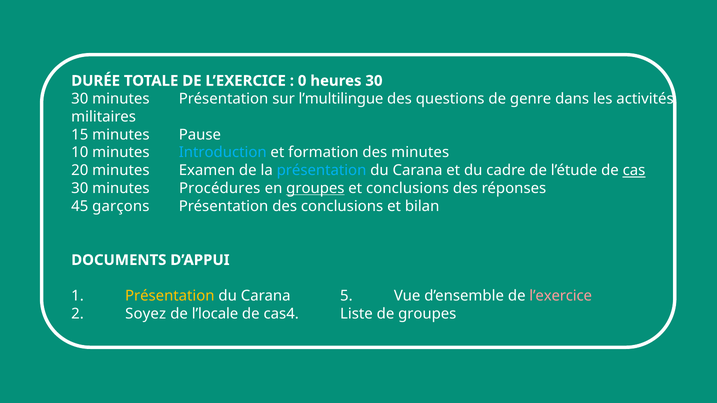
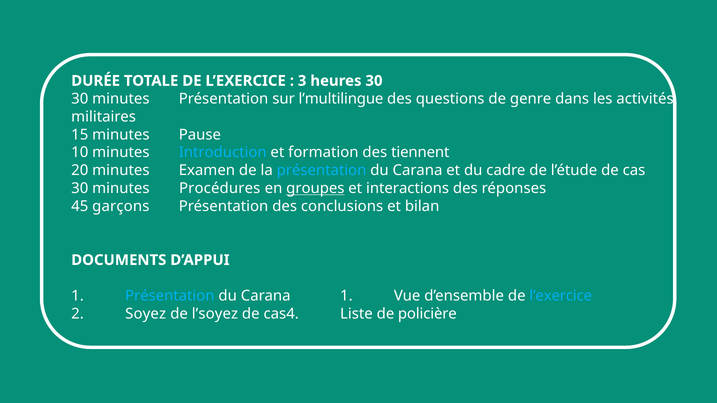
0: 0 -> 3
des minutes: minutes -> tiennent
cas underline: present -> none
et conclusions: conclusions -> interactions
Présentation at (170, 296) colour: yellow -> light blue
Carana 5: 5 -> 1
l’exercice at (561, 296) colour: pink -> light blue
l’locale: l’locale -> l’soyez
de groupes: groupes -> policière
